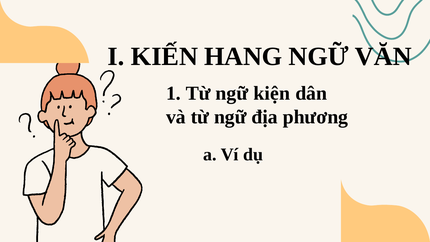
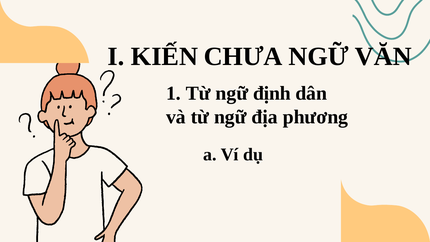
HANG: HANG -> CHƯA
kiện: kiện -> định
